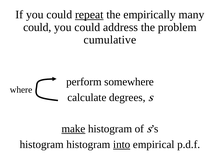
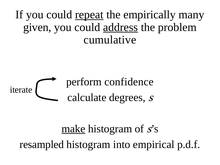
could at (37, 27): could -> given
address underline: none -> present
somewhere: somewhere -> confidence
where: where -> iterate
histogram at (42, 144): histogram -> resampled
into underline: present -> none
